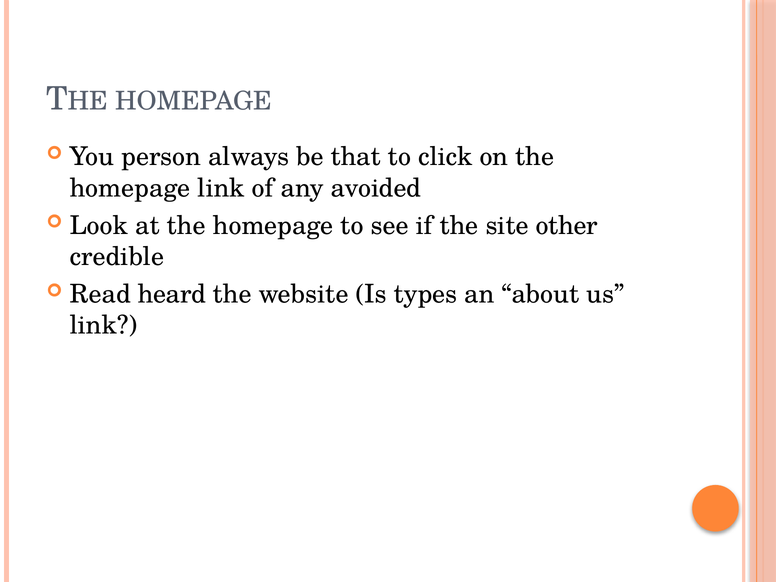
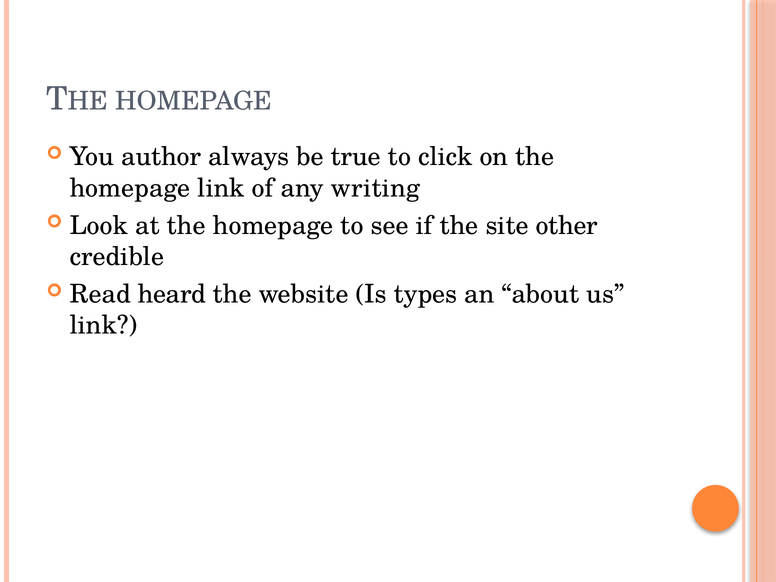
person: person -> author
that: that -> true
avoided: avoided -> writing
